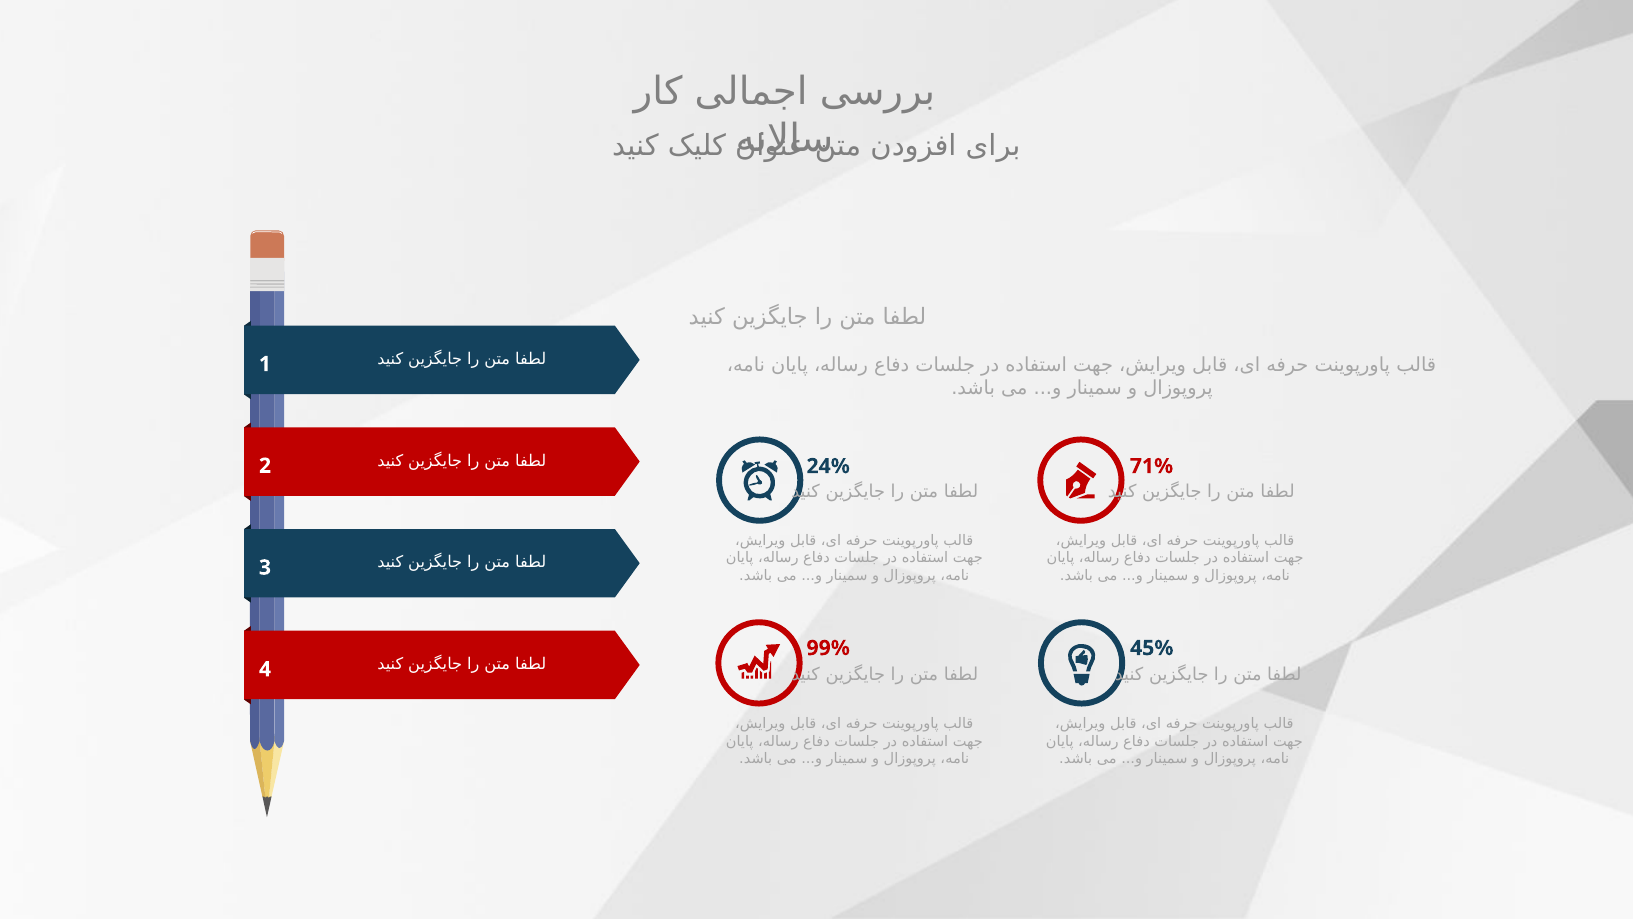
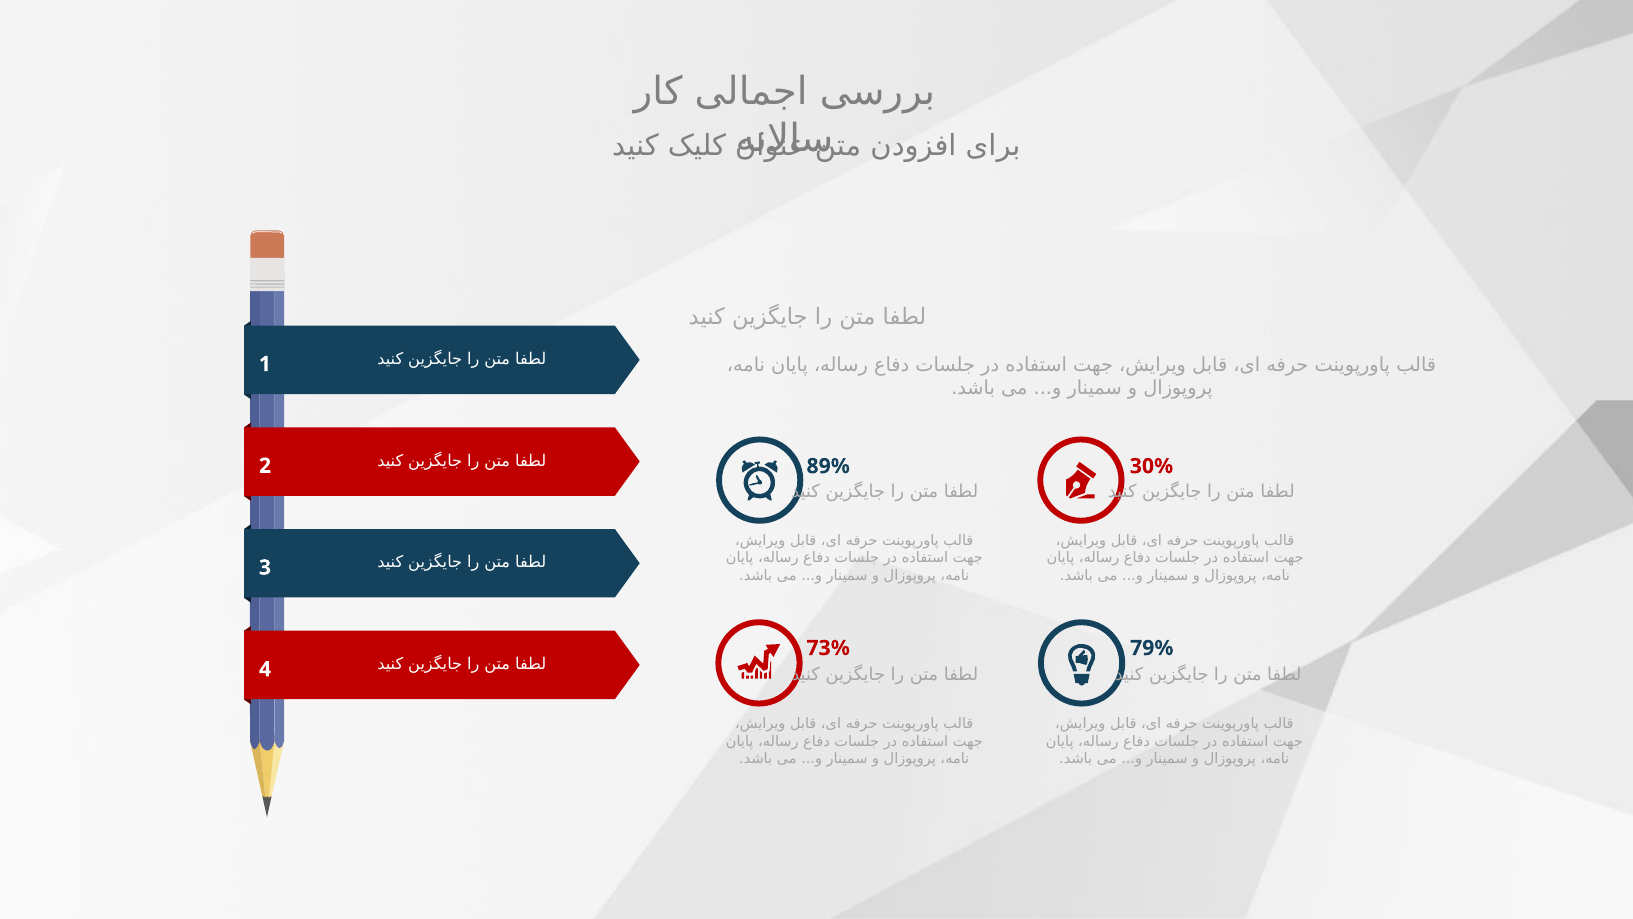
24%: 24% -> 89%
71%: 71% -> 30%
99%: 99% -> 73%
45%: 45% -> 79%
